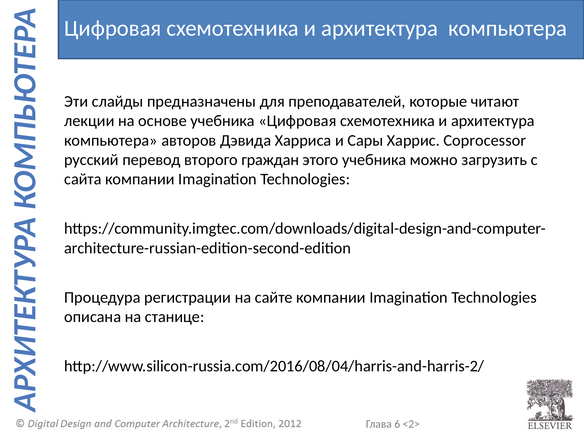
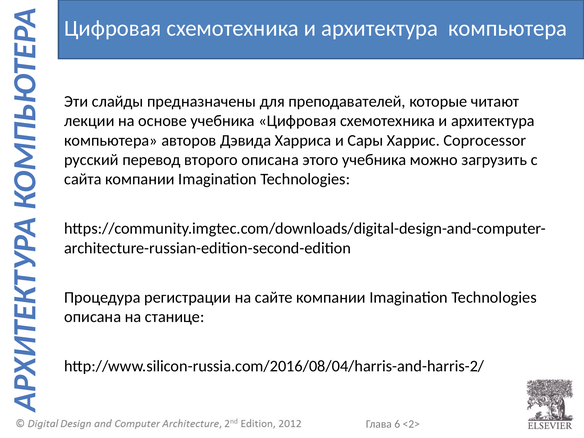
второго граждан: граждан -> описана
